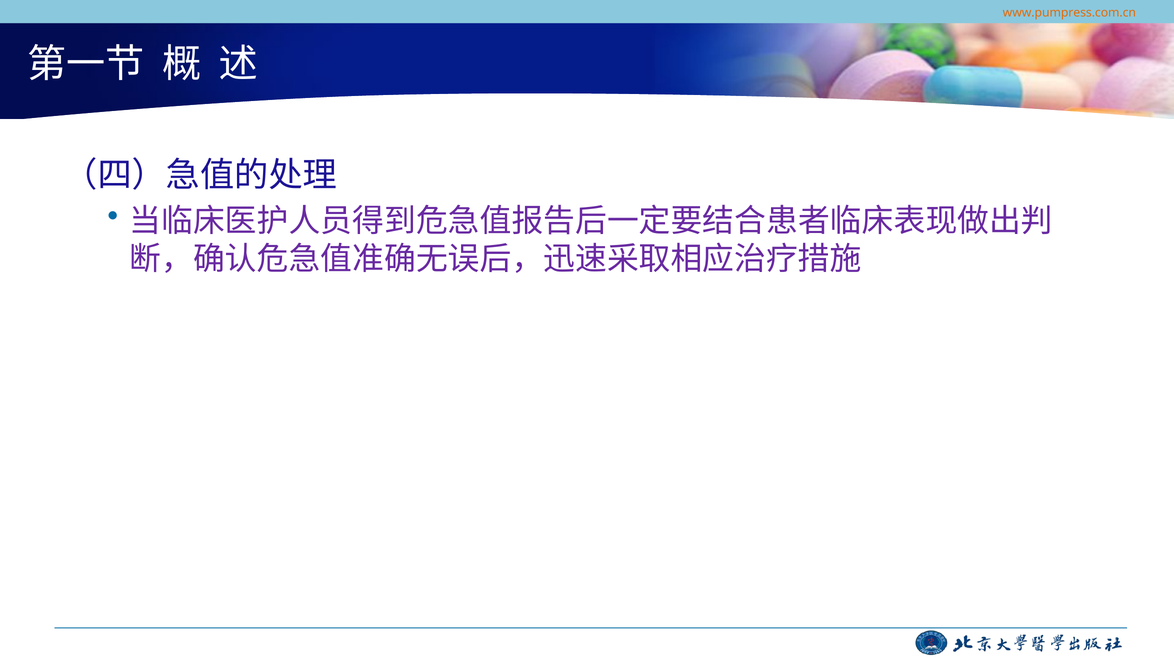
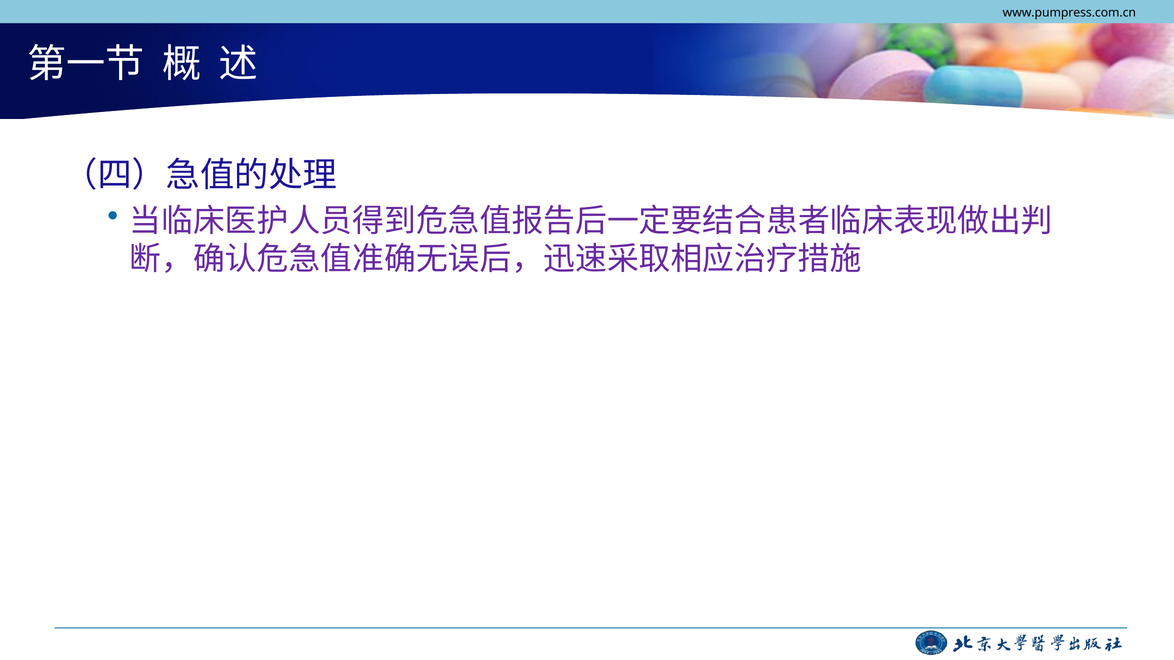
www.pumpress.com.cn colour: orange -> black
